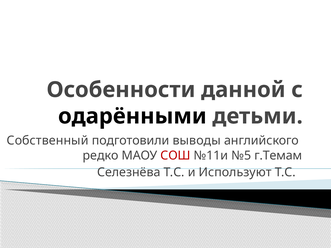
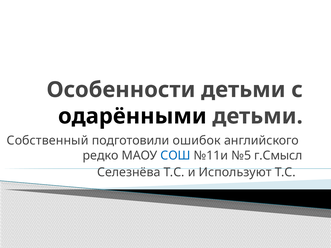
Особенности данной: данной -> детьми
выводы: выводы -> ошибок
СОШ colour: red -> blue
г.Темам: г.Темам -> г.Смысл
